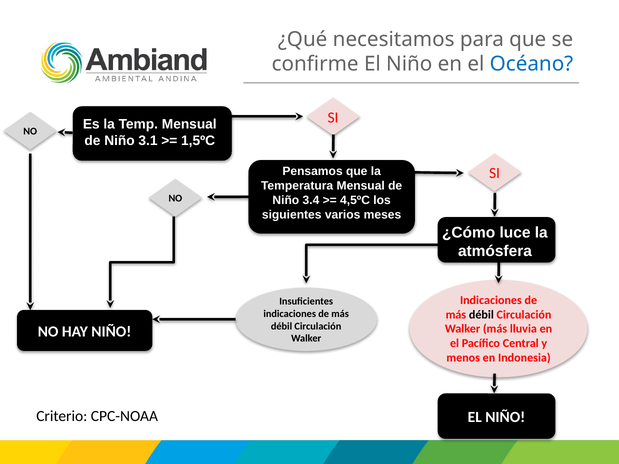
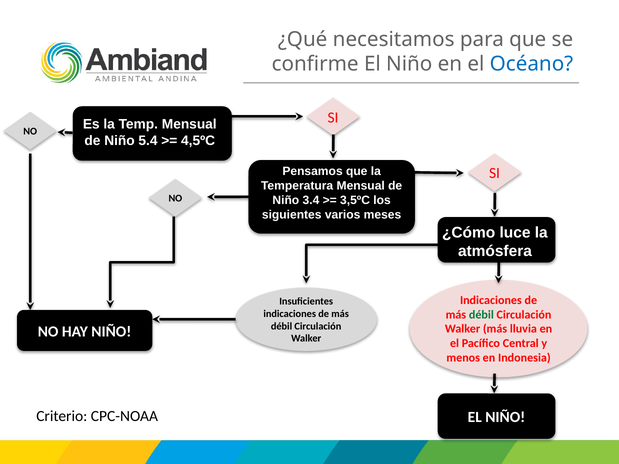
3.1: 3.1 -> 5.4
1,5ºC: 1,5ºC -> 4,5ºC
4,5ºC: 4,5ºC -> 3,5ºC
débil at (481, 315) colour: black -> green
